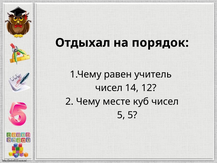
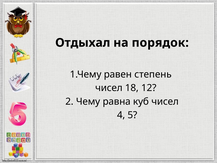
учитель: учитель -> степень
14: 14 -> 18
месте: месте -> равна
5 at (121, 115): 5 -> 4
